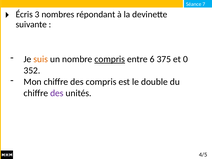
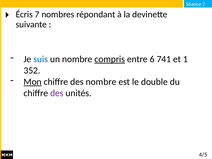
Écris 3: 3 -> 7
suis colour: orange -> blue
375: 375 -> 741
0: 0 -> 1
Mon underline: none -> present
des compris: compris -> nombre
